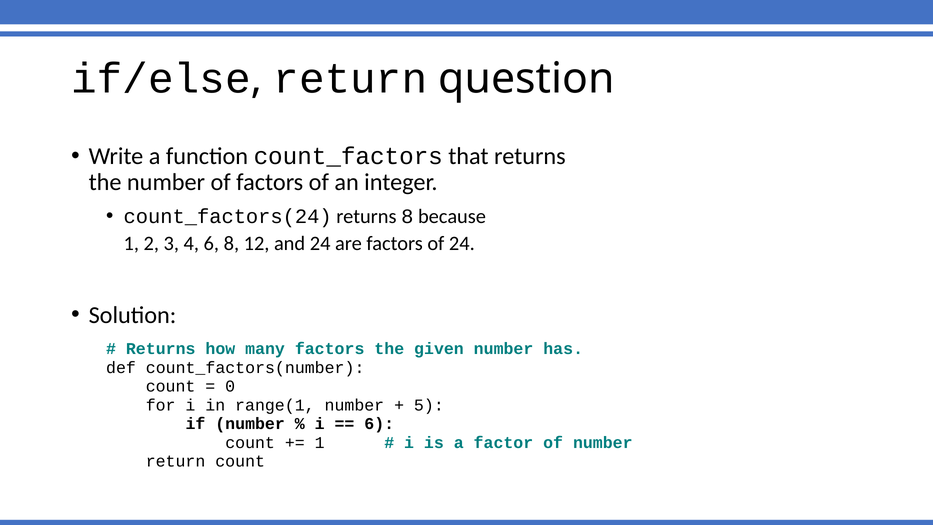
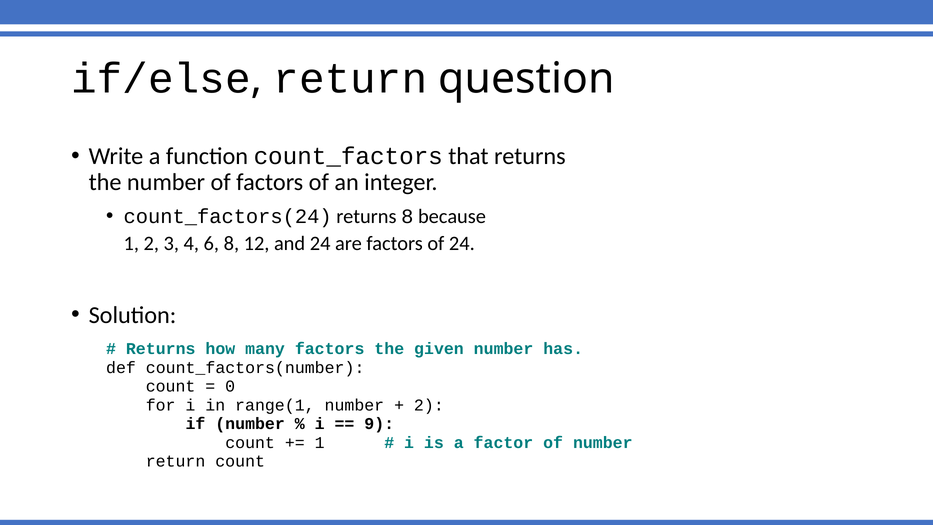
5 at (429, 405): 5 -> 2
6 at (379, 424): 6 -> 9
